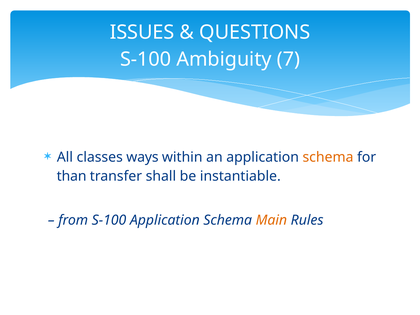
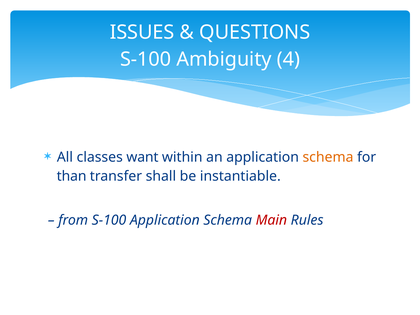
7: 7 -> 4
ways: ways -> want
Main colour: orange -> red
